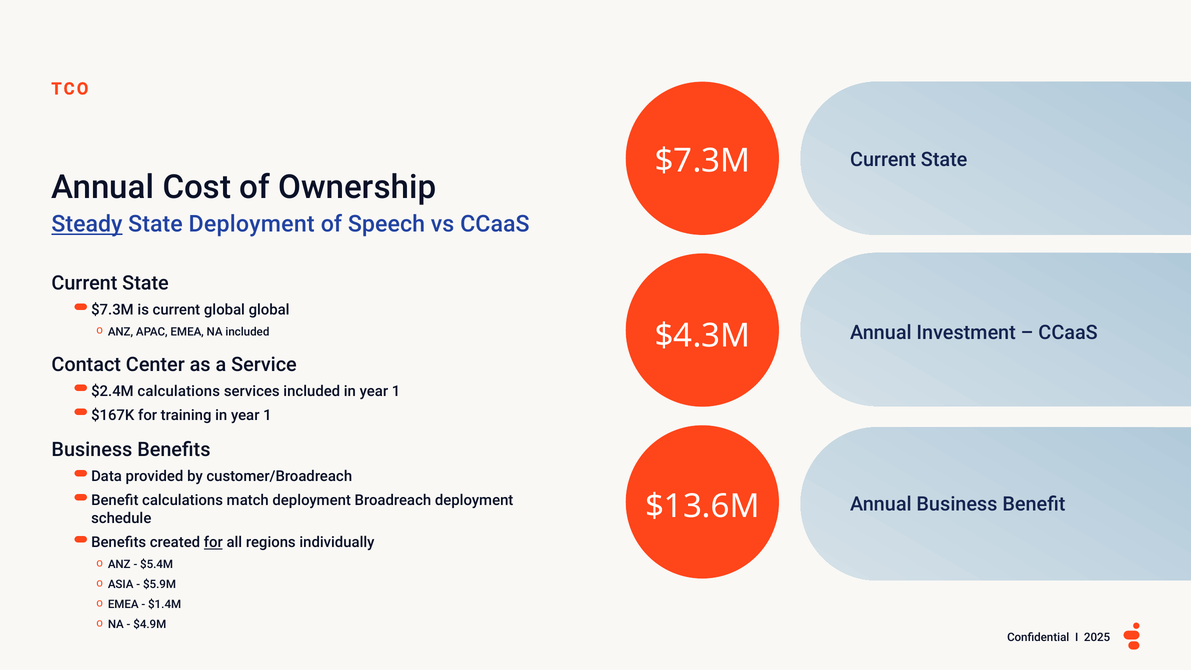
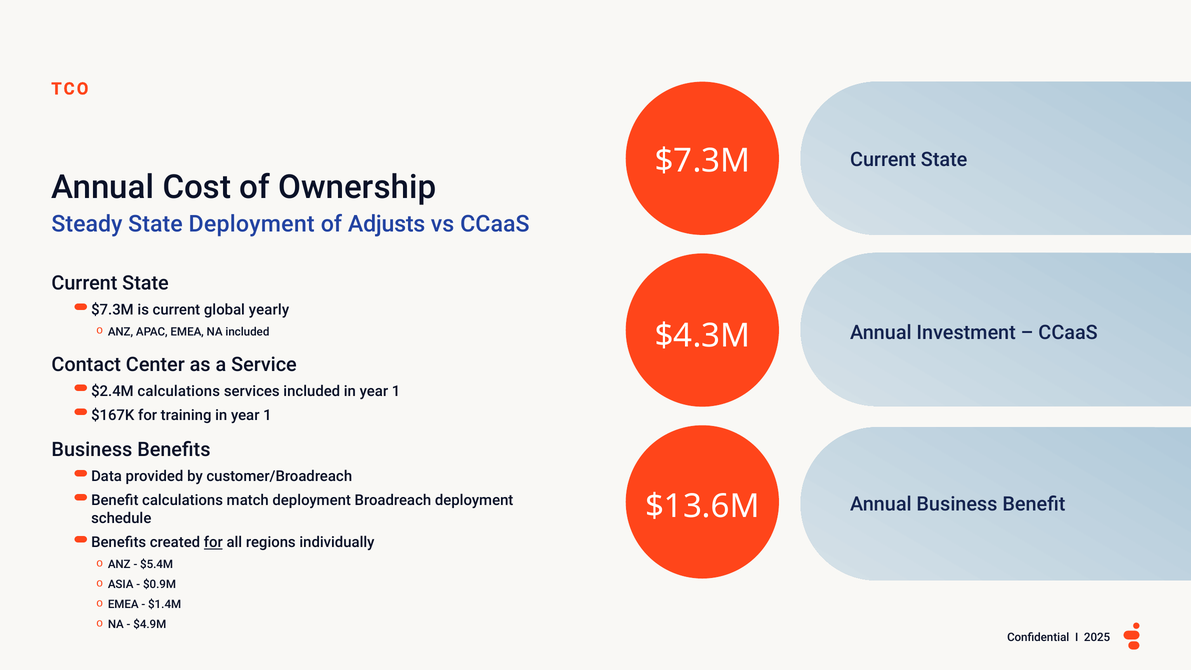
Steady underline: present -> none
Speech: Speech -> Adjusts
global global: global -> yearly
$5.9M: $5.9M -> $0.9M
